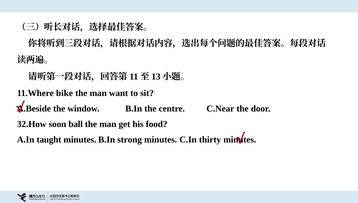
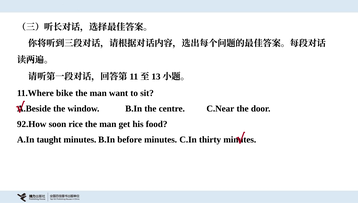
32.How: 32.How -> 92.How
ball: ball -> rice
strong: strong -> before
